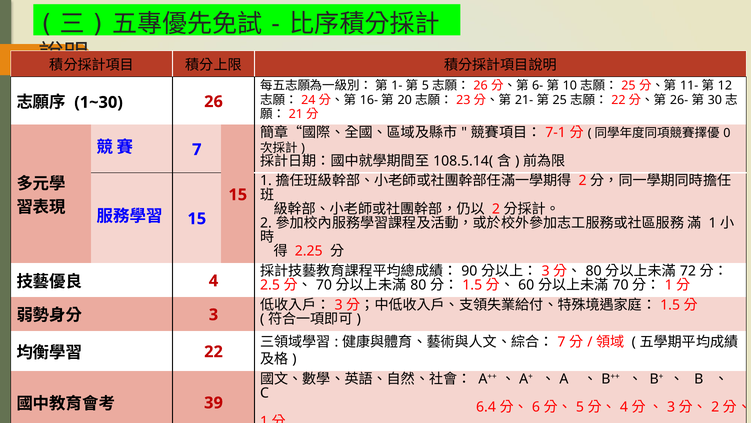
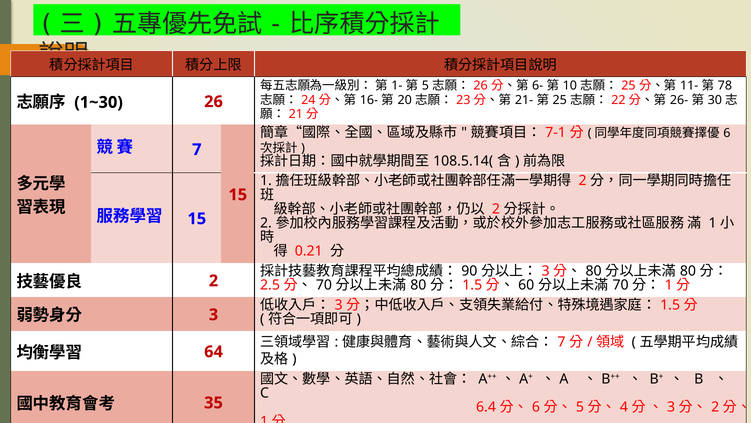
12: 12 -> 78
0 at (727, 133): 0 -> 6
2.25: 2.25 -> 0.21
72 at (688, 271): 72 -> 80
4 at (214, 280): 4 -> 2
22 at (214, 351): 22 -> 64
39: 39 -> 35
